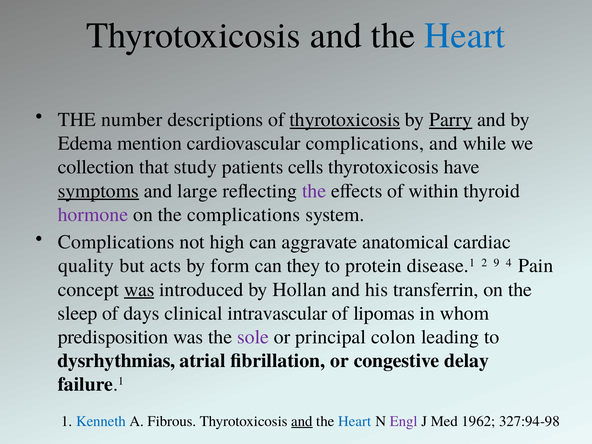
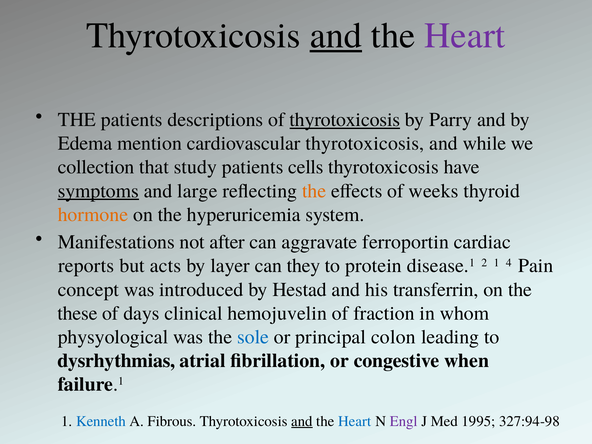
and at (336, 36) underline: none -> present
Heart at (465, 36) colour: blue -> purple
THE number: number -> patients
Parry underline: present -> none
cardiovascular complications: complications -> thyrotoxicosis
the at (314, 191) colour: purple -> orange
within: within -> weeks
hormone colour: purple -> orange
the complications: complications -> hyperuricemia
Complications at (116, 242): Complications -> Manifestations
high: high -> after
anatomical: anatomical -> ferroportin
quality: quality -> reports
form: form -> layer
2 9: 9 -> 1
was at (139, 289) underline: present -> none
Hollan: Hollan -> Hestad
sleep: sleep -> these
intravascular: intravascular -> hemojuvelin
lipomas: lipomas -> fraction
predisposition: predisposition -> physyological
sole colour: purple -> blue
delay: delay -> when
1962: 1962 -> 1995
